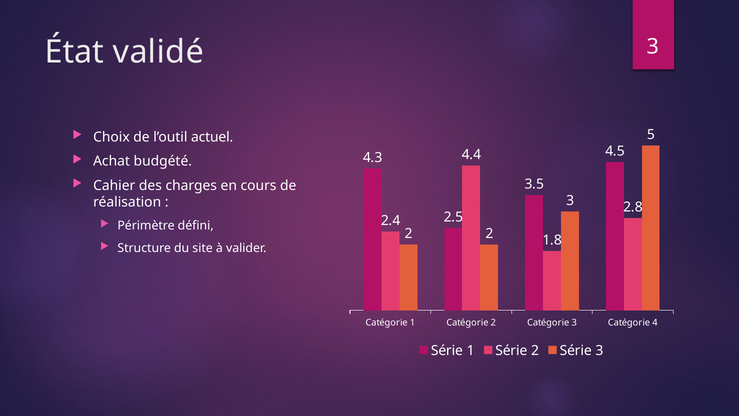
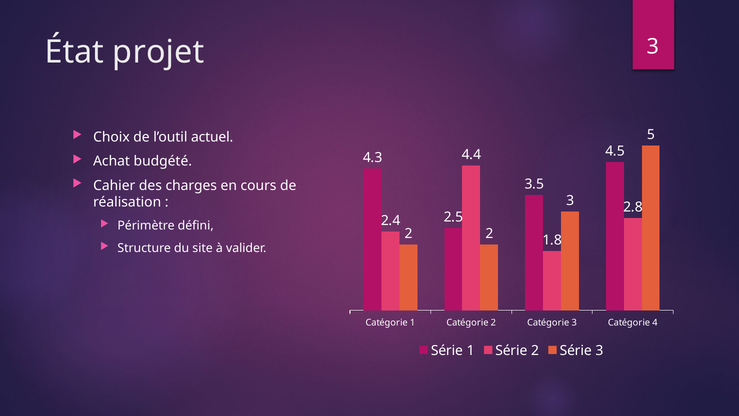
validé: validé -> projet
